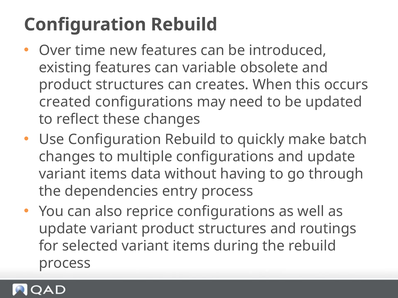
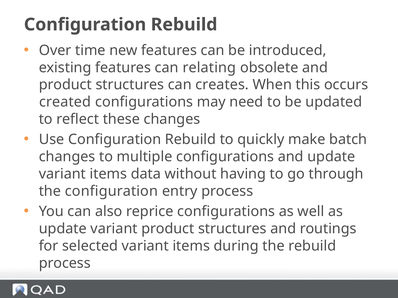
variable: variable -> relating
the dependencies: dependencies -> configuration
